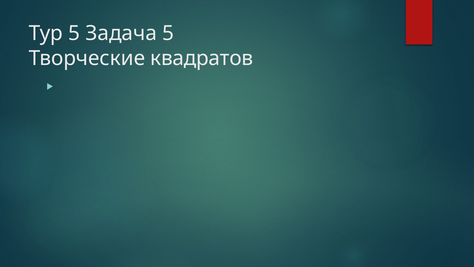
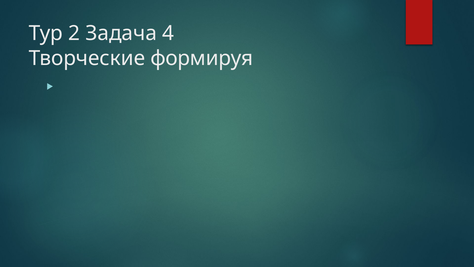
Тур 5: 5 -> 2
Задача 5: 5 -> 4
квадратов: квадратов -> формируя
